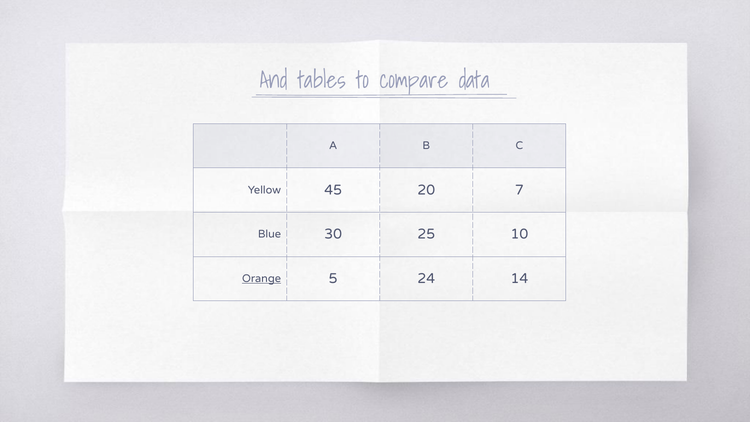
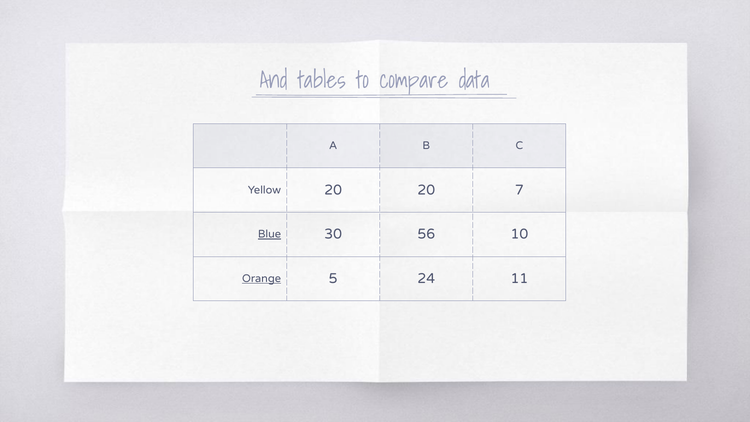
Yellow 45: 45 -> 20
Blue underline: none -> present
25: 25 -> 56
14: 14 -> 11
